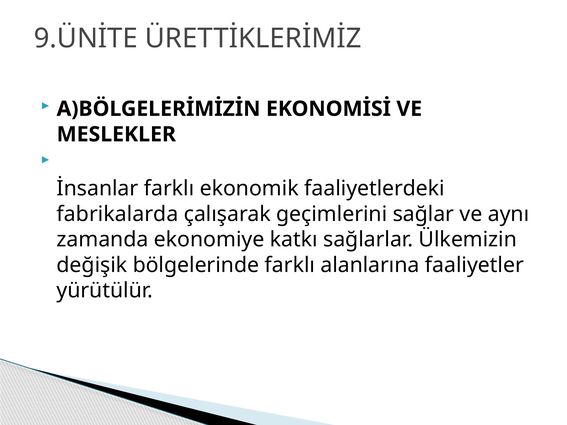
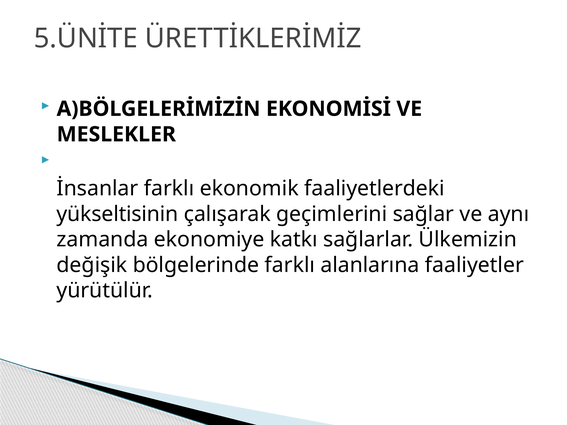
9.ÜNİTE: 9.ÜNİTE -> 5.ÜNİTE
fabrikalarda: fabrikalarda -> yükseltisinin
